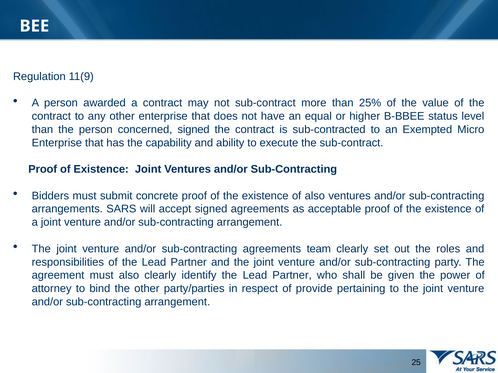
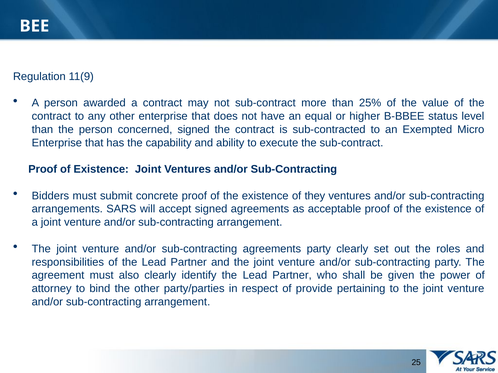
of also: also -> they
agreements team: team -> party
